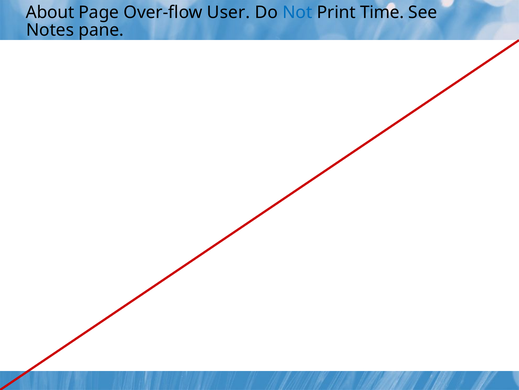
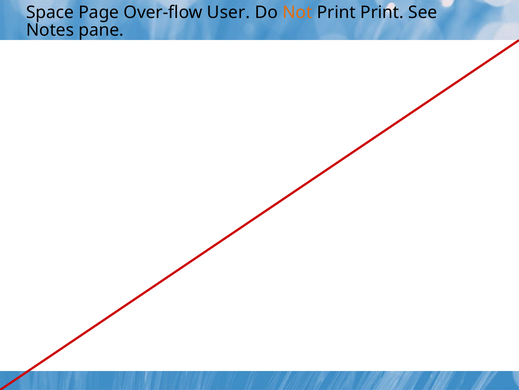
About: About -> Space
Not colour: blue -> orange
Print Time: Time -> Print
